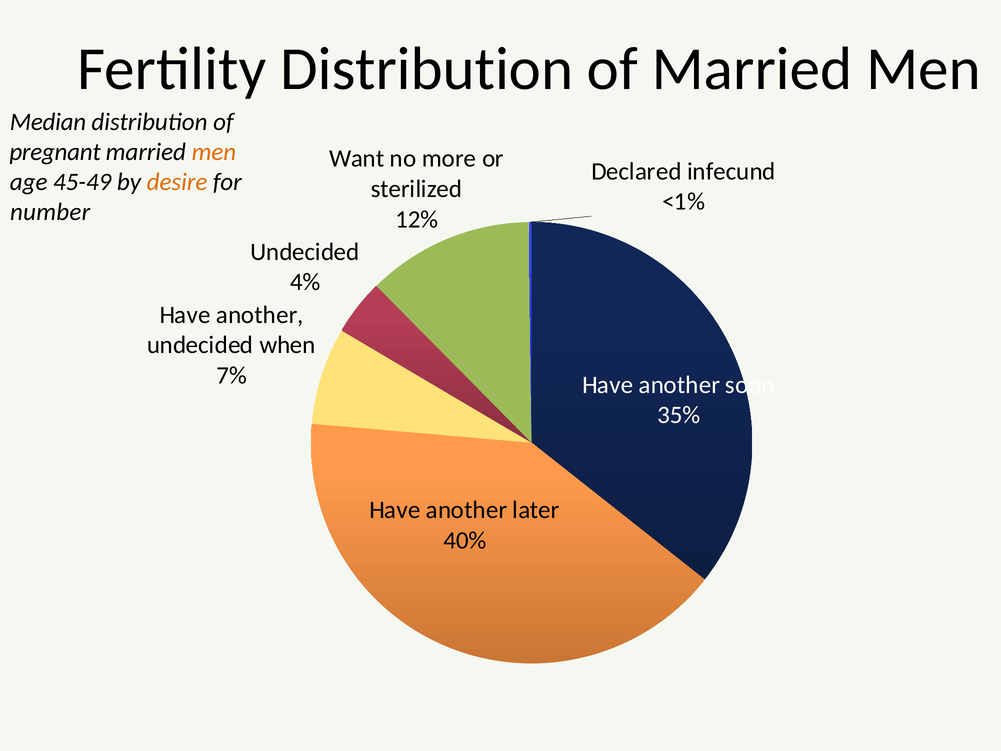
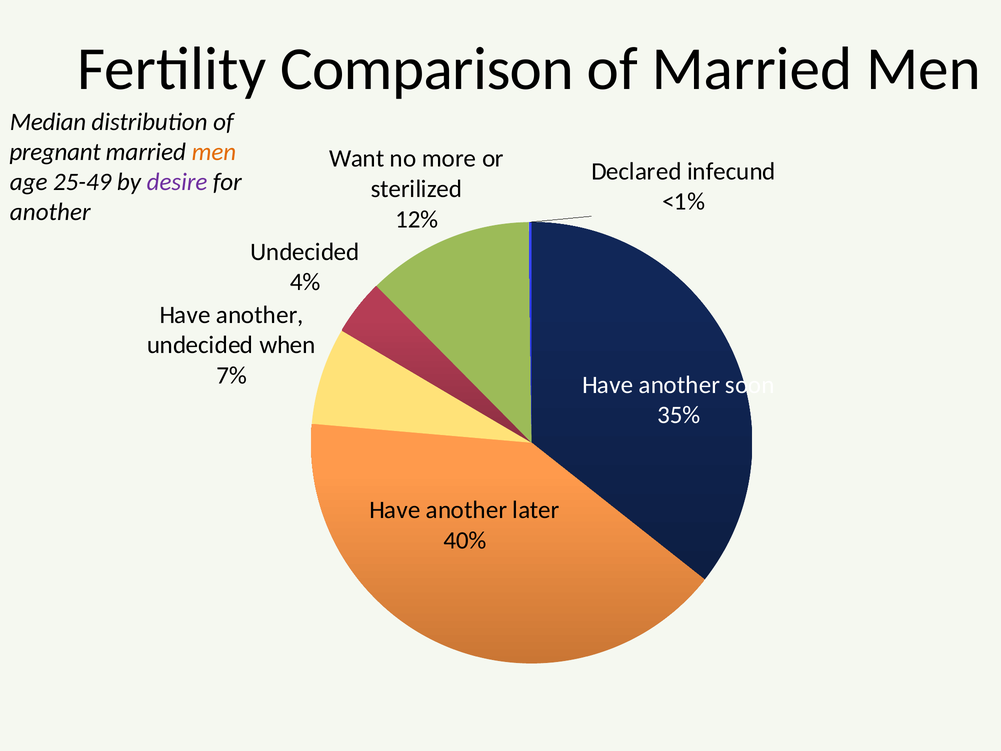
Fertility Distribution: Distribution -> Comparison
45-49: 45-49 -> 25-49
desire colour: orange -> purple
number at (50, 212): number -> another
